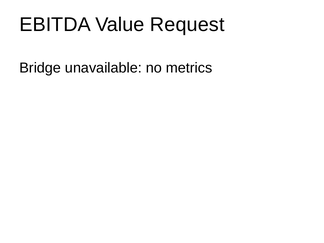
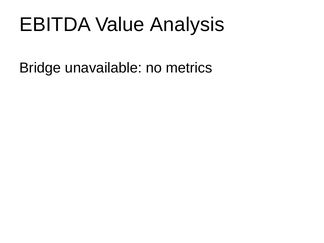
Request: Request -> Analysis
